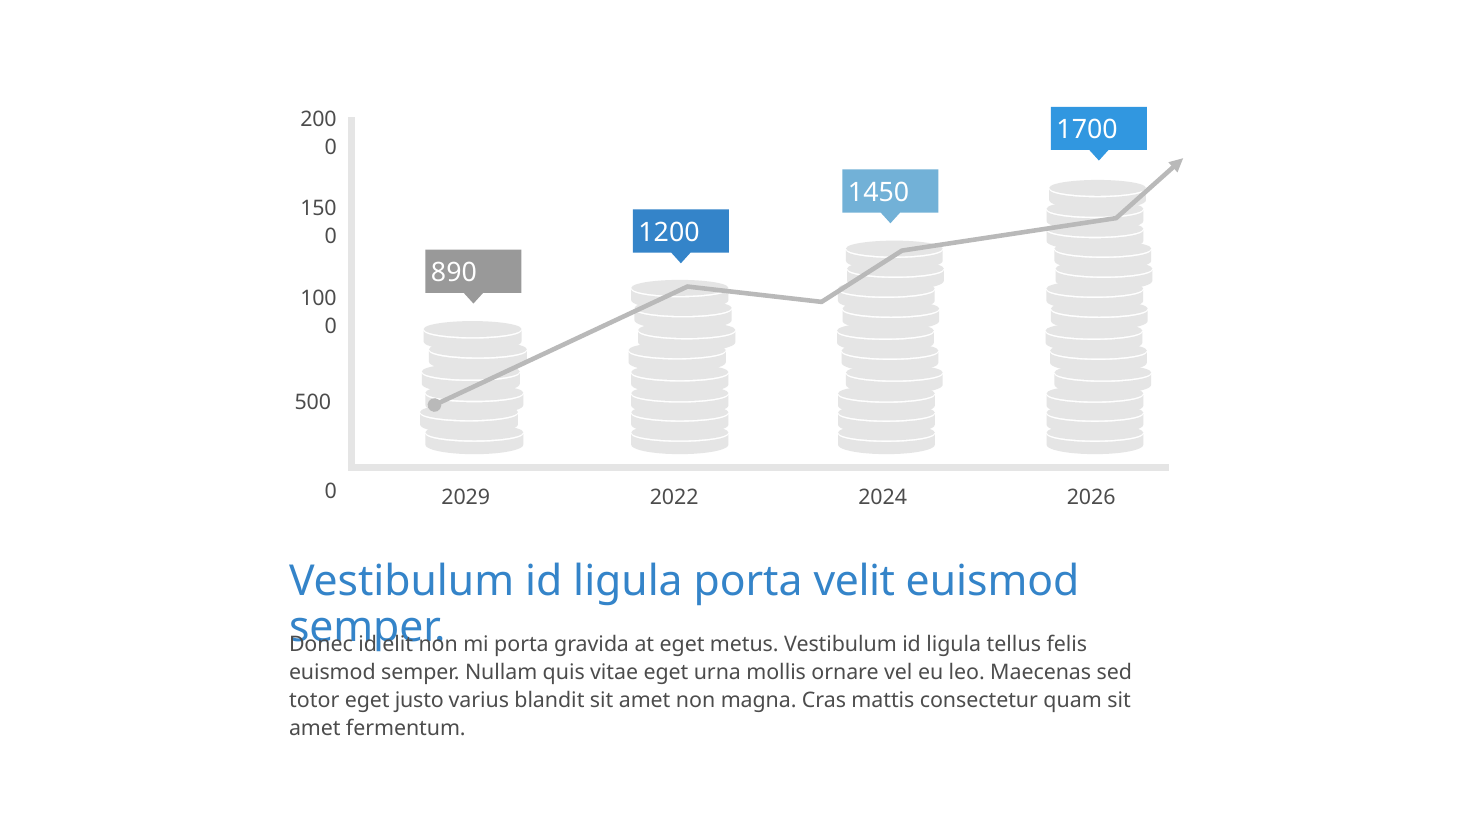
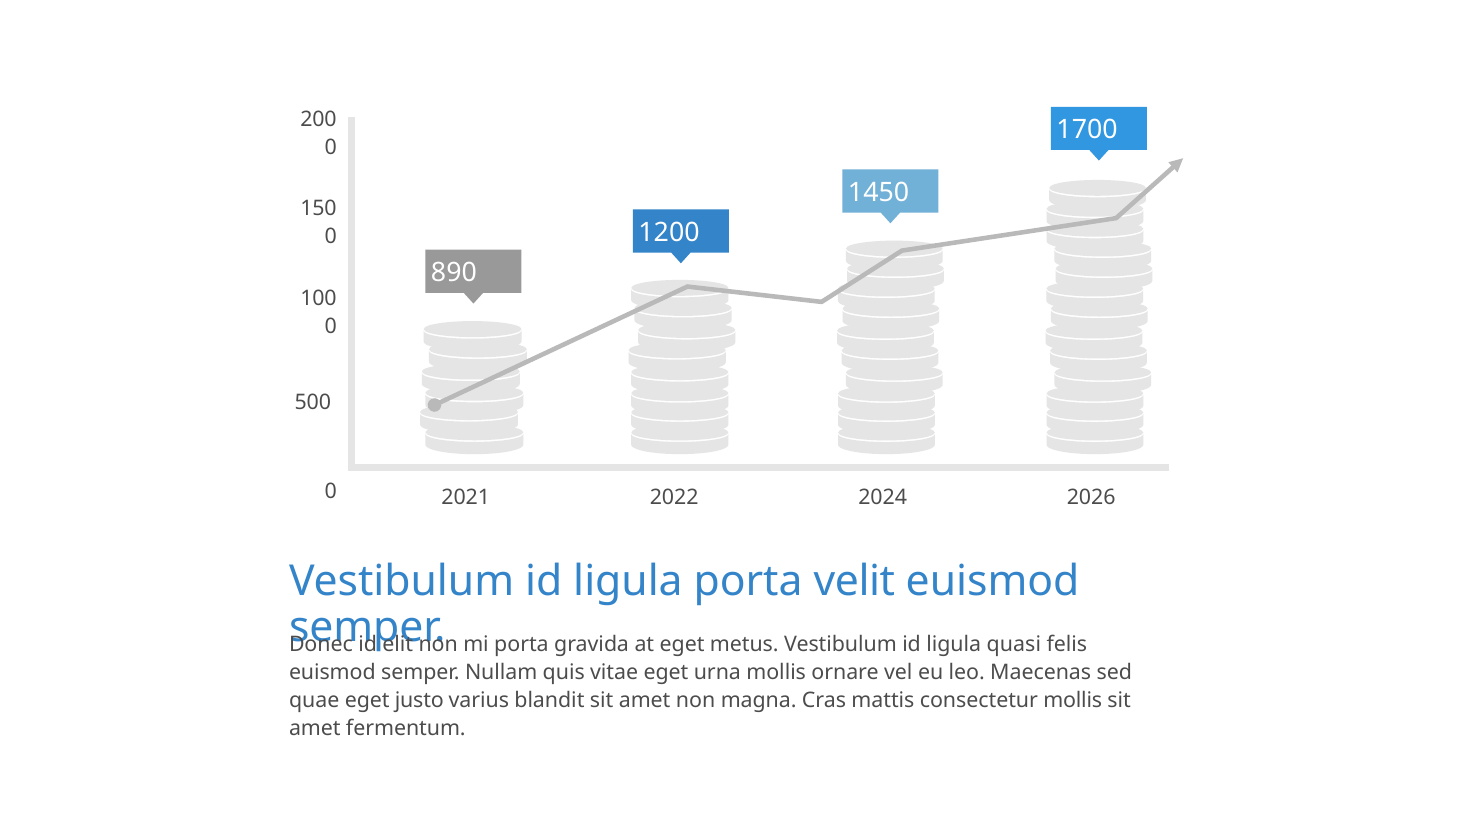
2029: 2029 -> 2021
tellus: tellus -> quasi
totor: totor -> quae
consectetur quam: quam -> mollis
